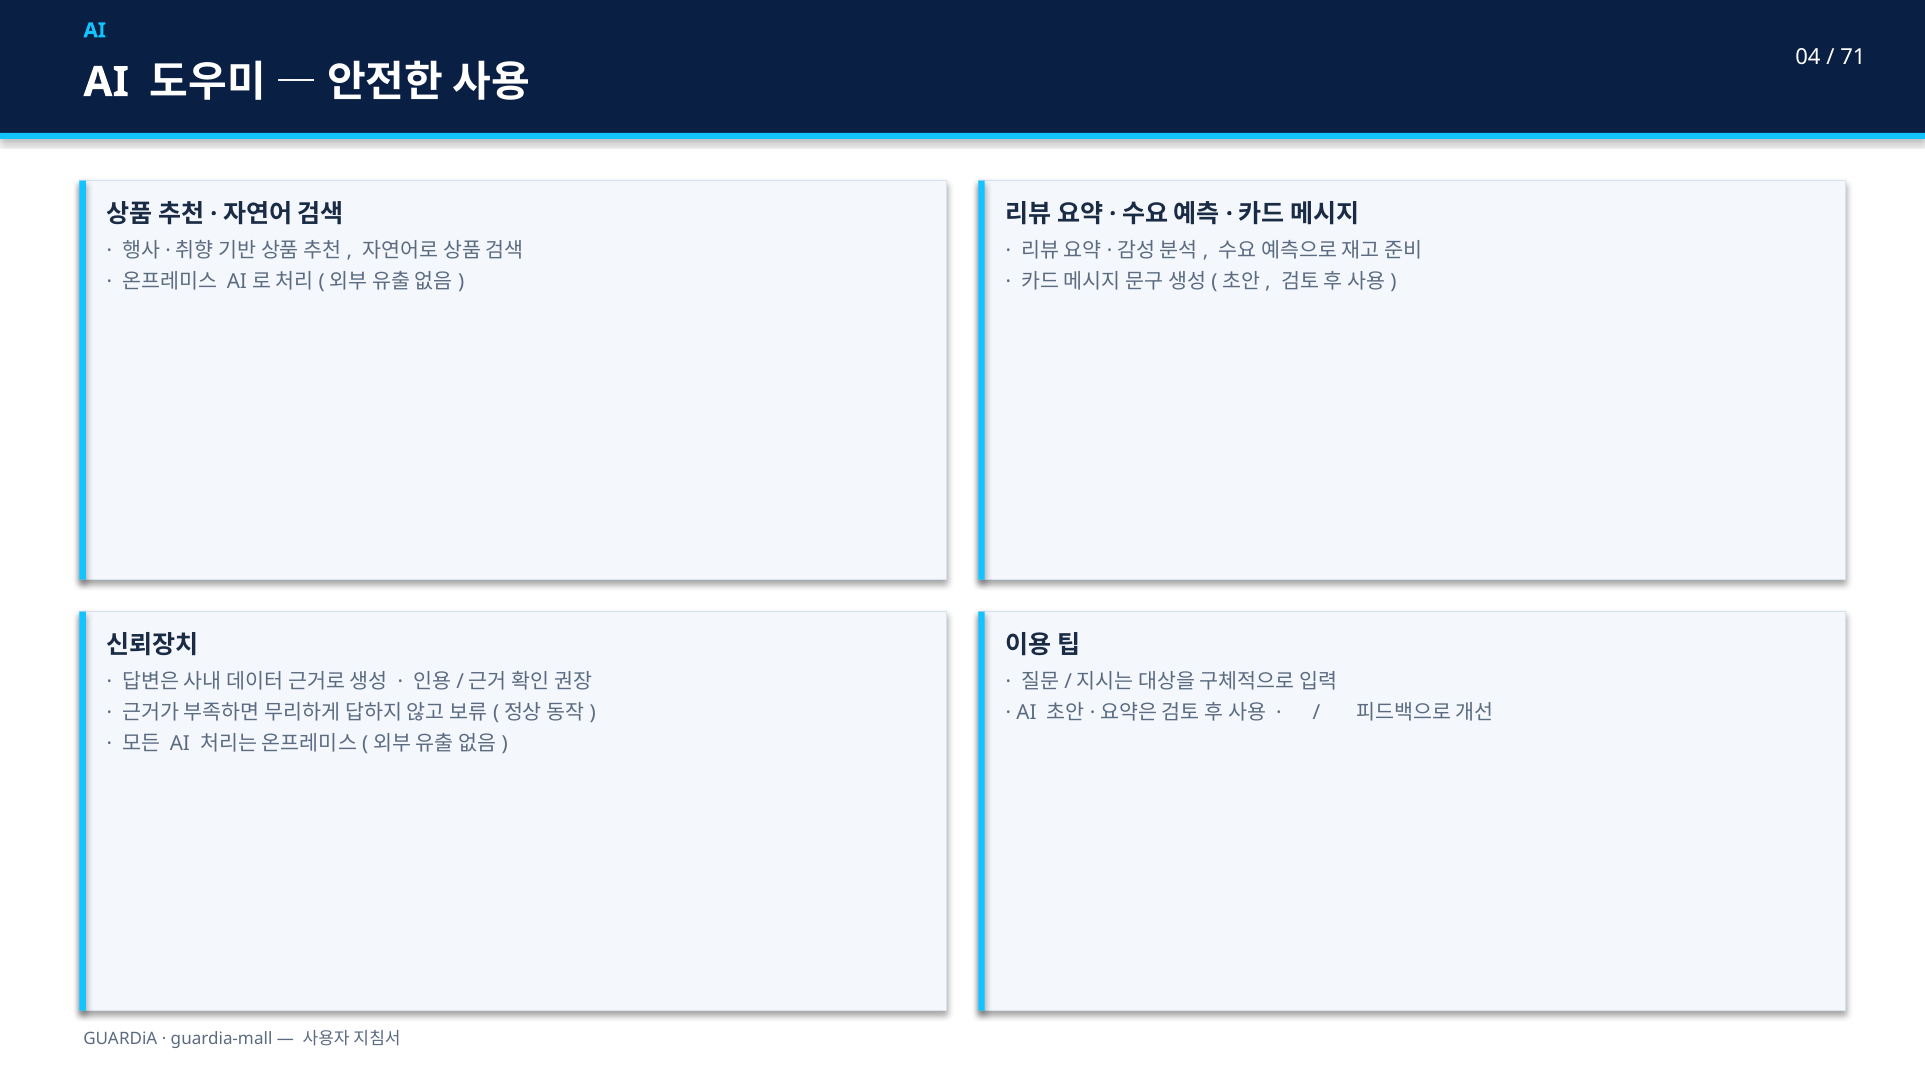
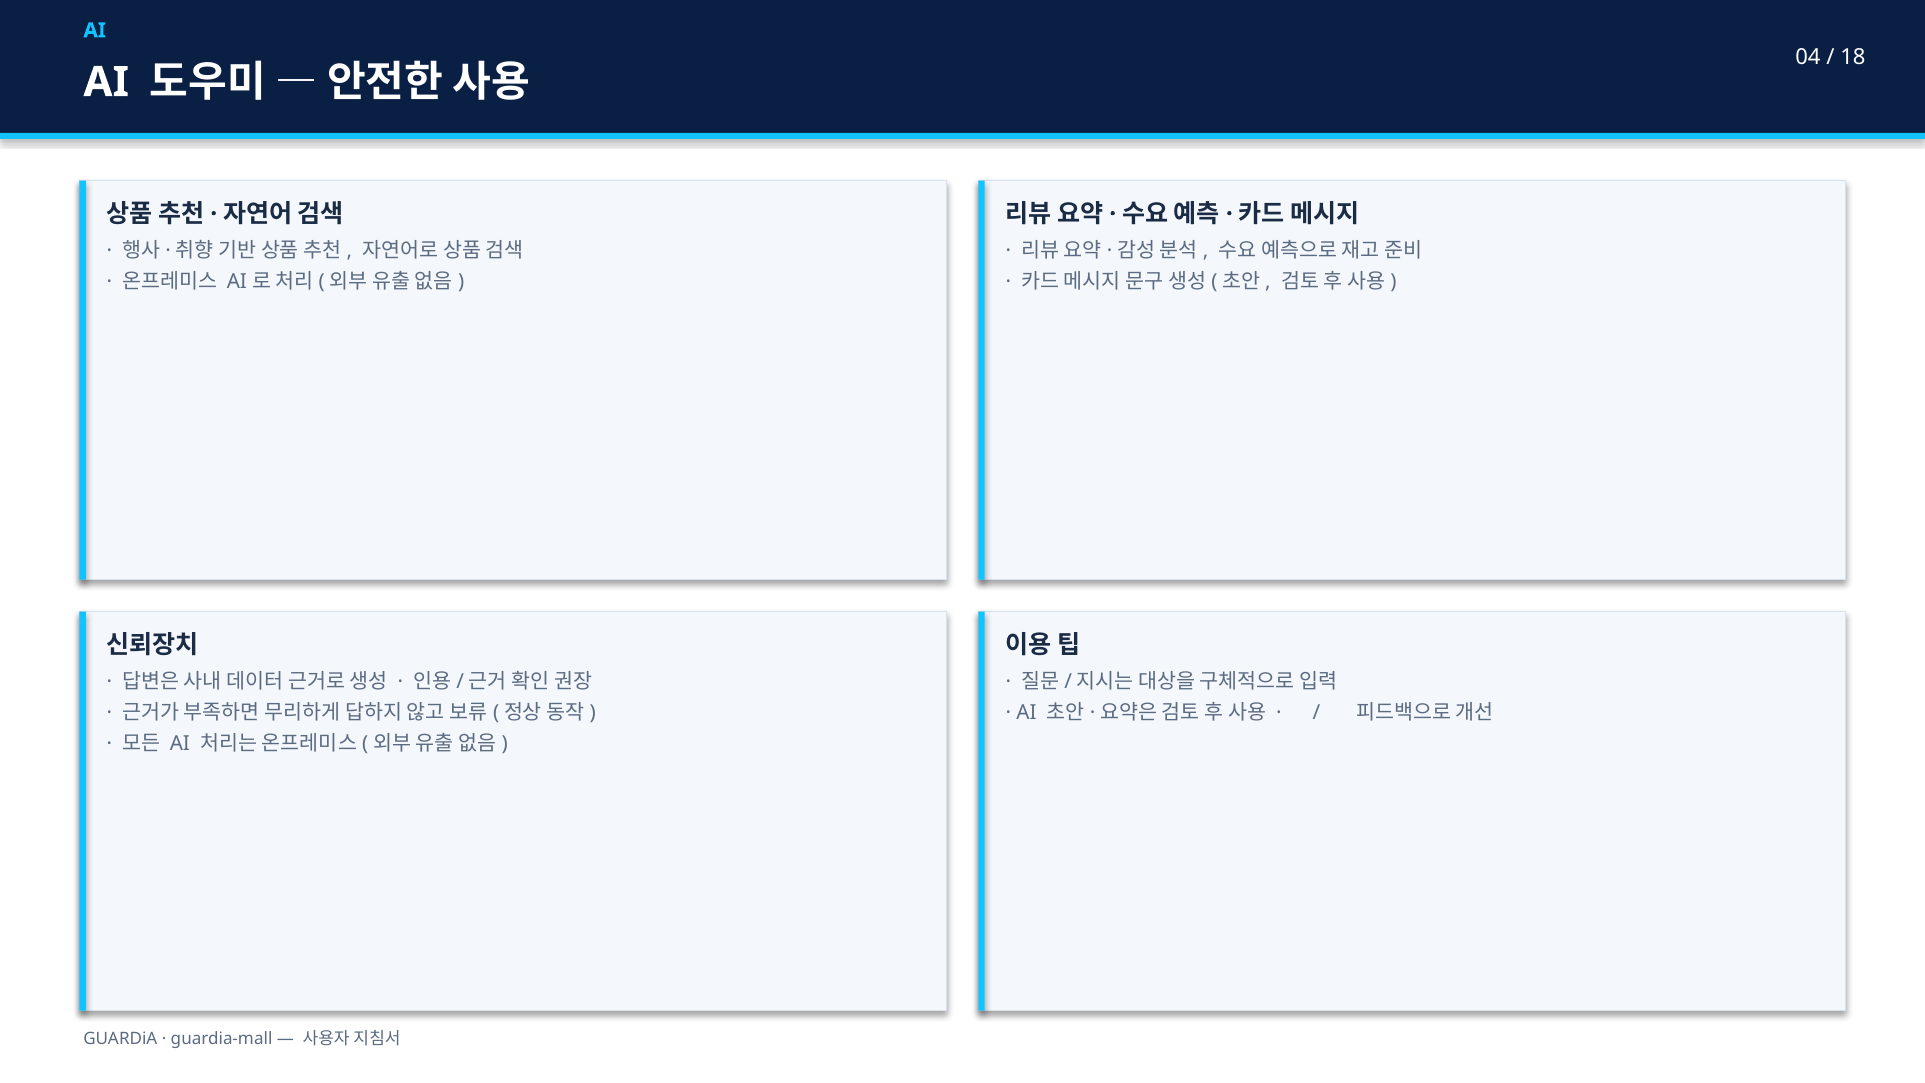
71: 71 -> 18
